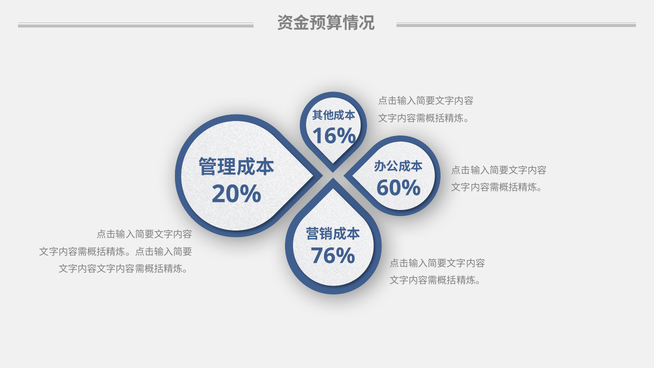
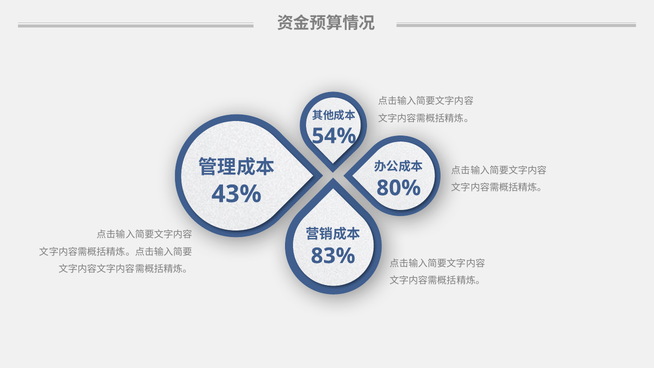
16%: 16% -> 54%
60%: 60% -> 80%
20%: 20% -> 43%
76%: 76% -> 83%
